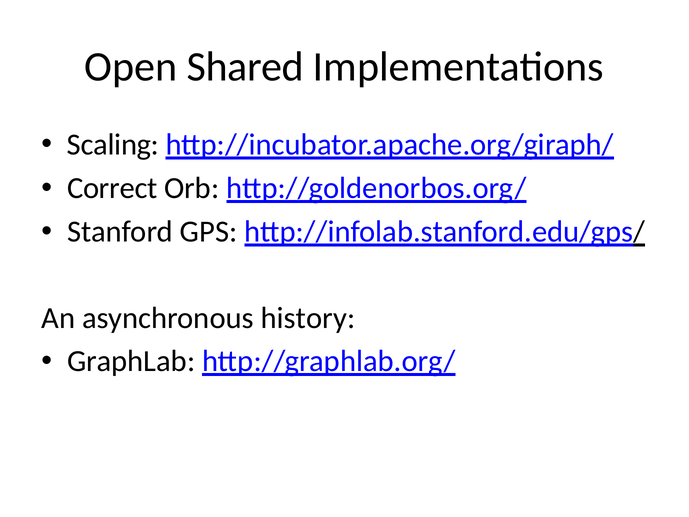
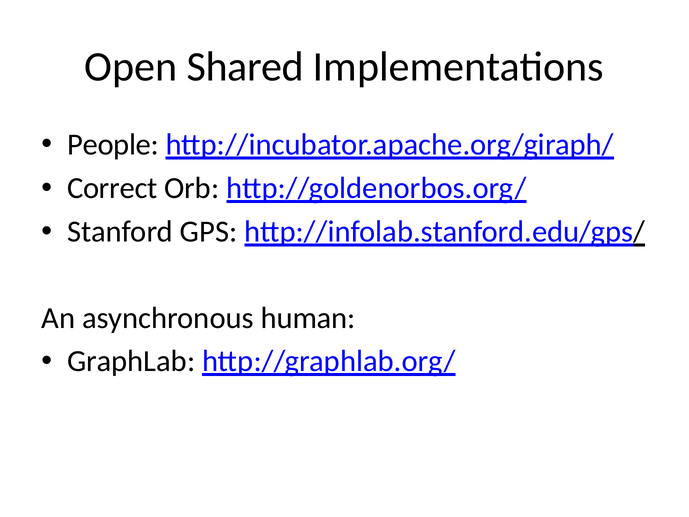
Scaling: Scaling -> People
history: history -> human
